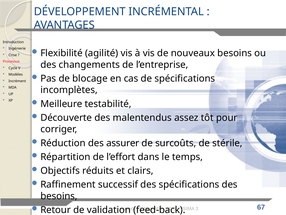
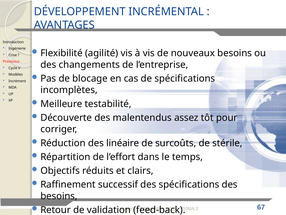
assurer: assurer -> linéaire
